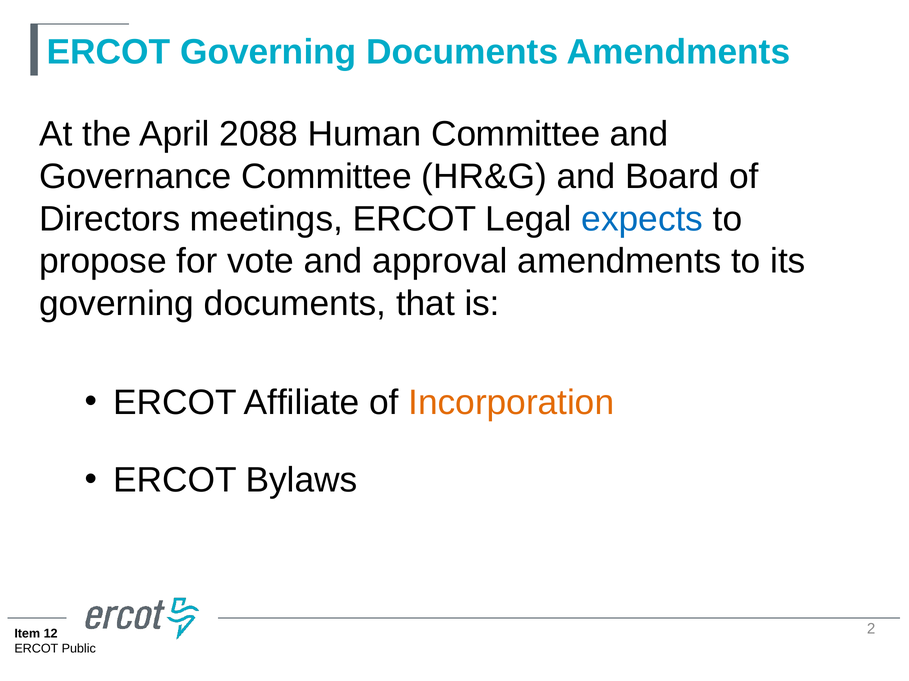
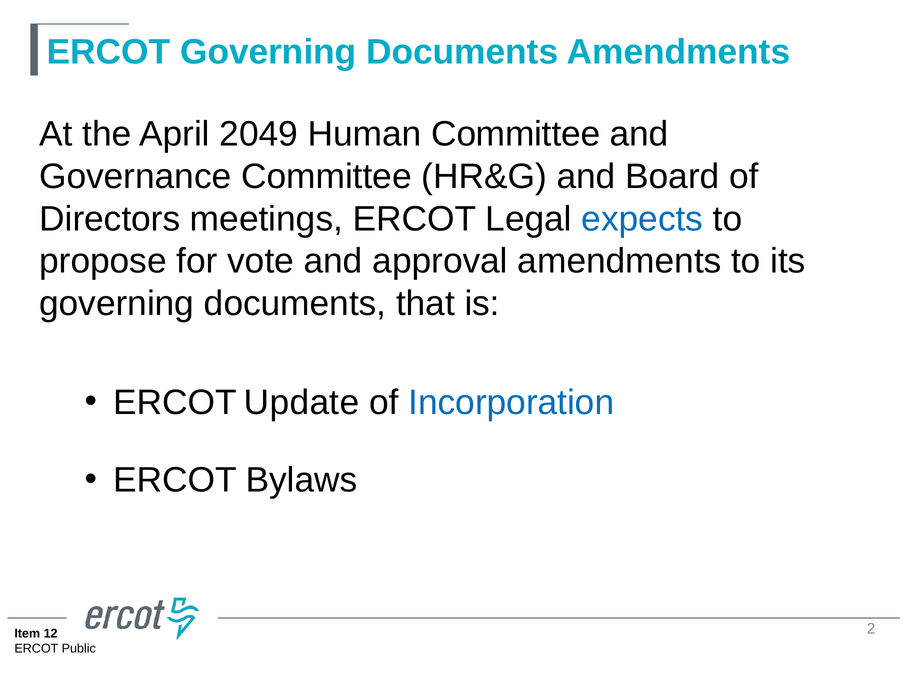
2088: 2088 -> 2049
Affiliate: Affiliate -> Update
Incorporation colour: orange -> blue
